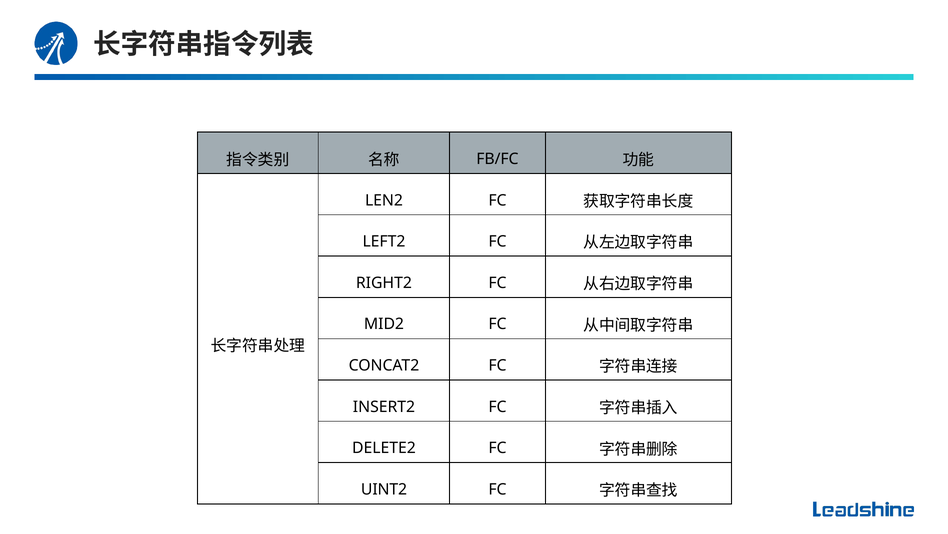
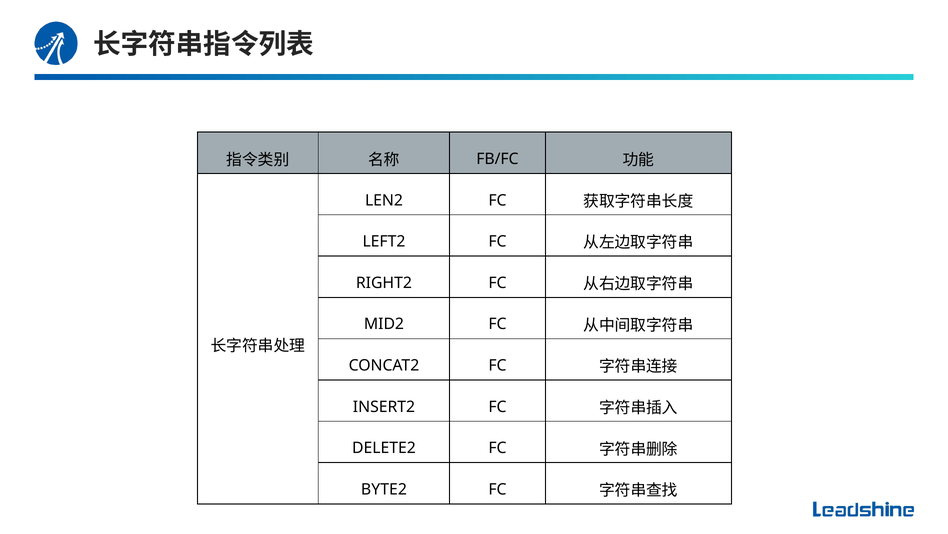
UINT2: UINT2 -> BYTE2
